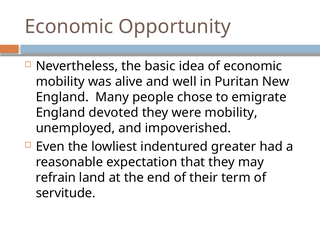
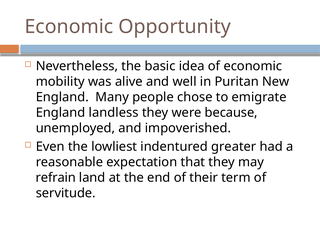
devoted: devoted -> landless
were mobility: mobility -> because
